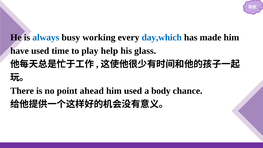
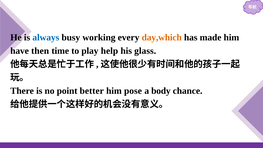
day,which colour: blue -> orange
have used: used -> then
ahead: ahead -> better
him used: used -> pose
